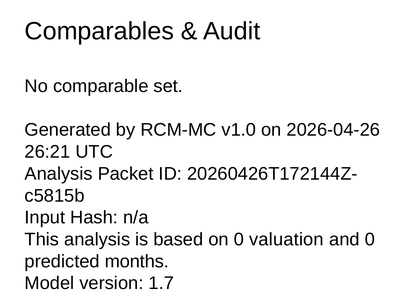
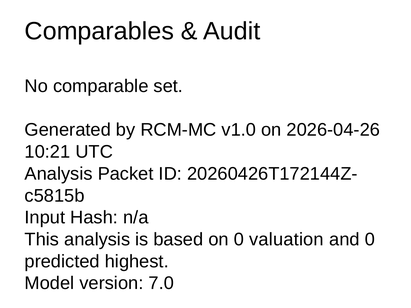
26:21: 26:21 -> 10:21
months: months -> highest
1.7: 1.7 -> 7.0
